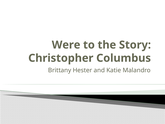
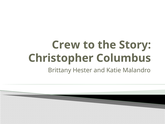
Were: Were -> Crew
